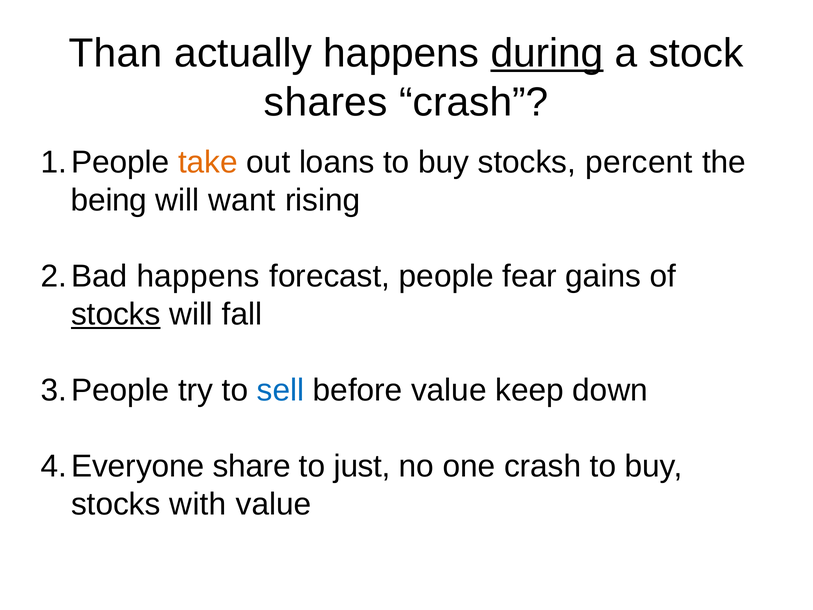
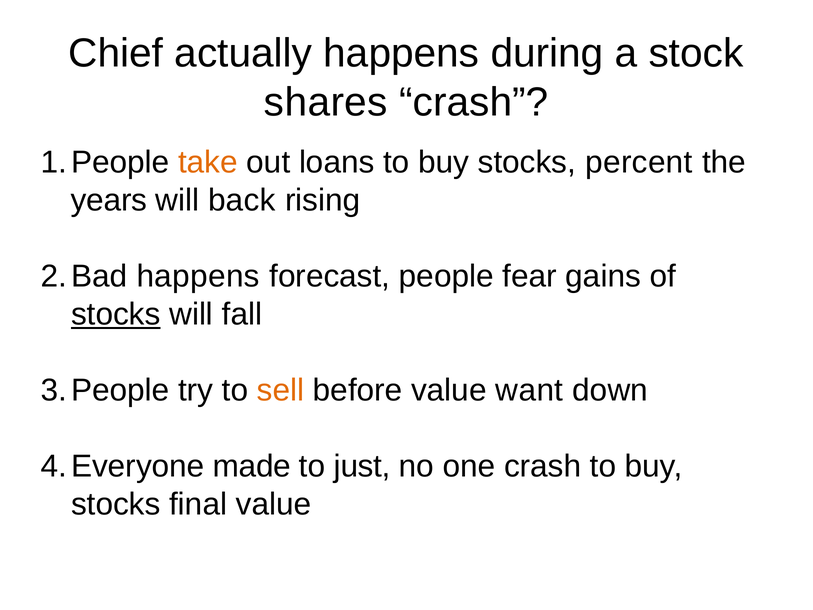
Than: Than -> Chief
during underline: present -> none
being: being -> years
want: want -> back
sell colour: blue -> orange
keep: keep -> want
share: share -> made
with: with -> final
